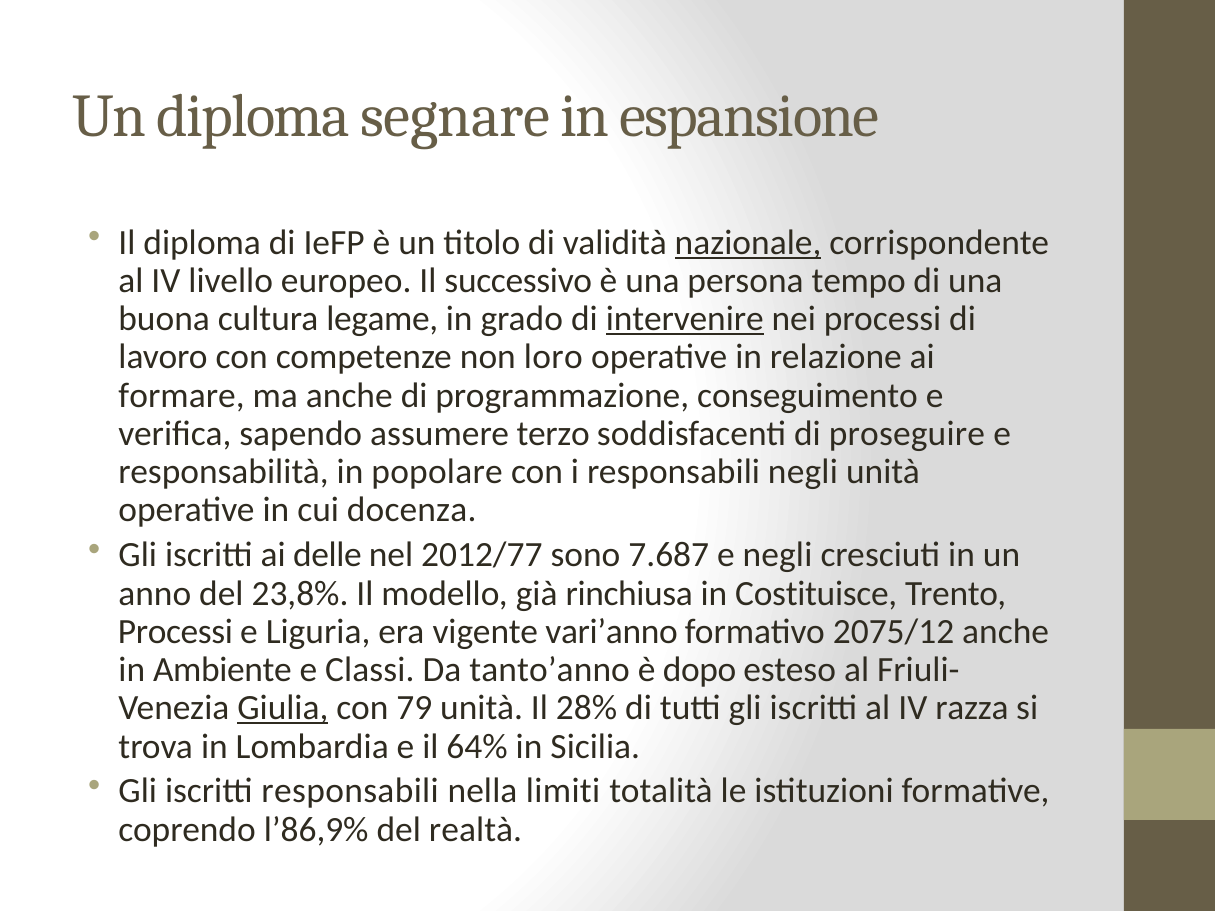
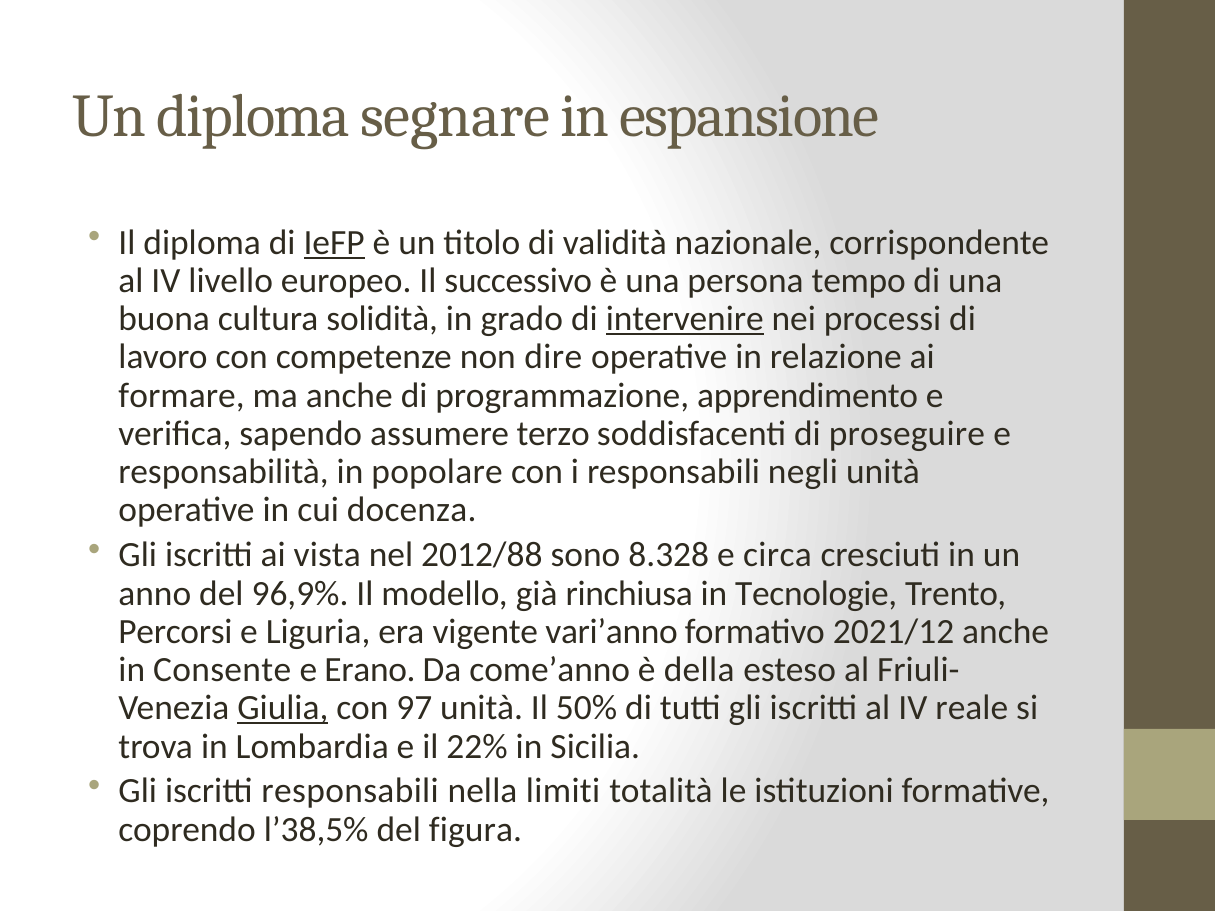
IeFP underline: none -> present
nazionale underline: present -> none
legame: legame -> solidità
loro: loro -> dire
conseguimento: conseguimento -> apprendimento
delle: delle -> vista
2012/77: 2012/77 -> 2012/88
7.687: 7.687 -> 8.328
e negli: negli -> circa
23,8%: 23,8% -> 96,9%
Costituisce: Costituisce -> Tecnologie
Processi at (175, 632): Processi -> Percorsi
2075/12: 2075/12 -> 2021/12
Ambiente: Ambiente -> Consente
Classi: Classi -> Erano
tanto’anno: tanto’anno -> come’anno
dopo: dopo -> della
79: 79 -> 97
28%: 28% -> 50%
razza: razza -> reale
64%: 64% -> 22%
l’86,9%: l’86,9% -> l’38,5%
realtà: realtà -> figura
